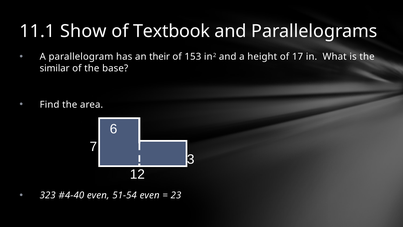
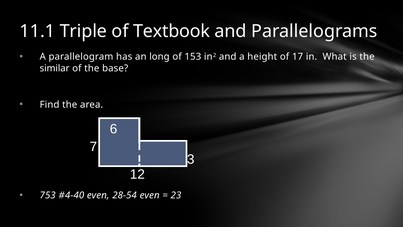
Show: Show -> Triple
their: their -> long
323: 323 -> 753
51-54: 51-54 -> 28-54
